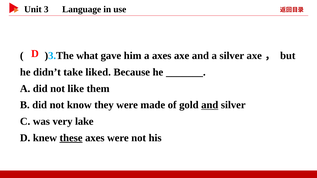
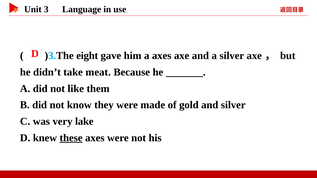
what: what -> eight
liked: liked -> meat
and at (210, 105) underline: present -> none
